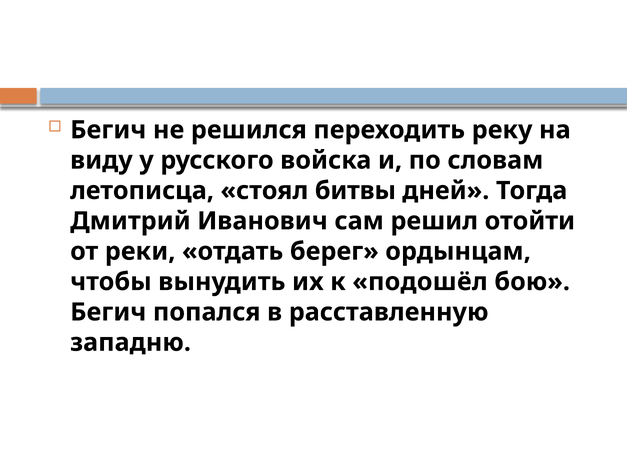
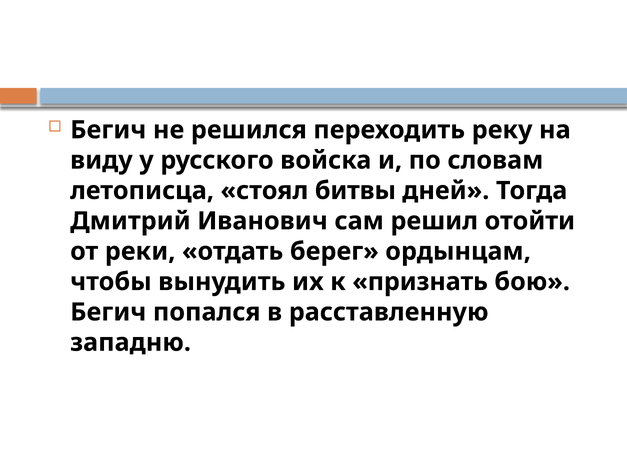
подошёл: подошёл -> признать
